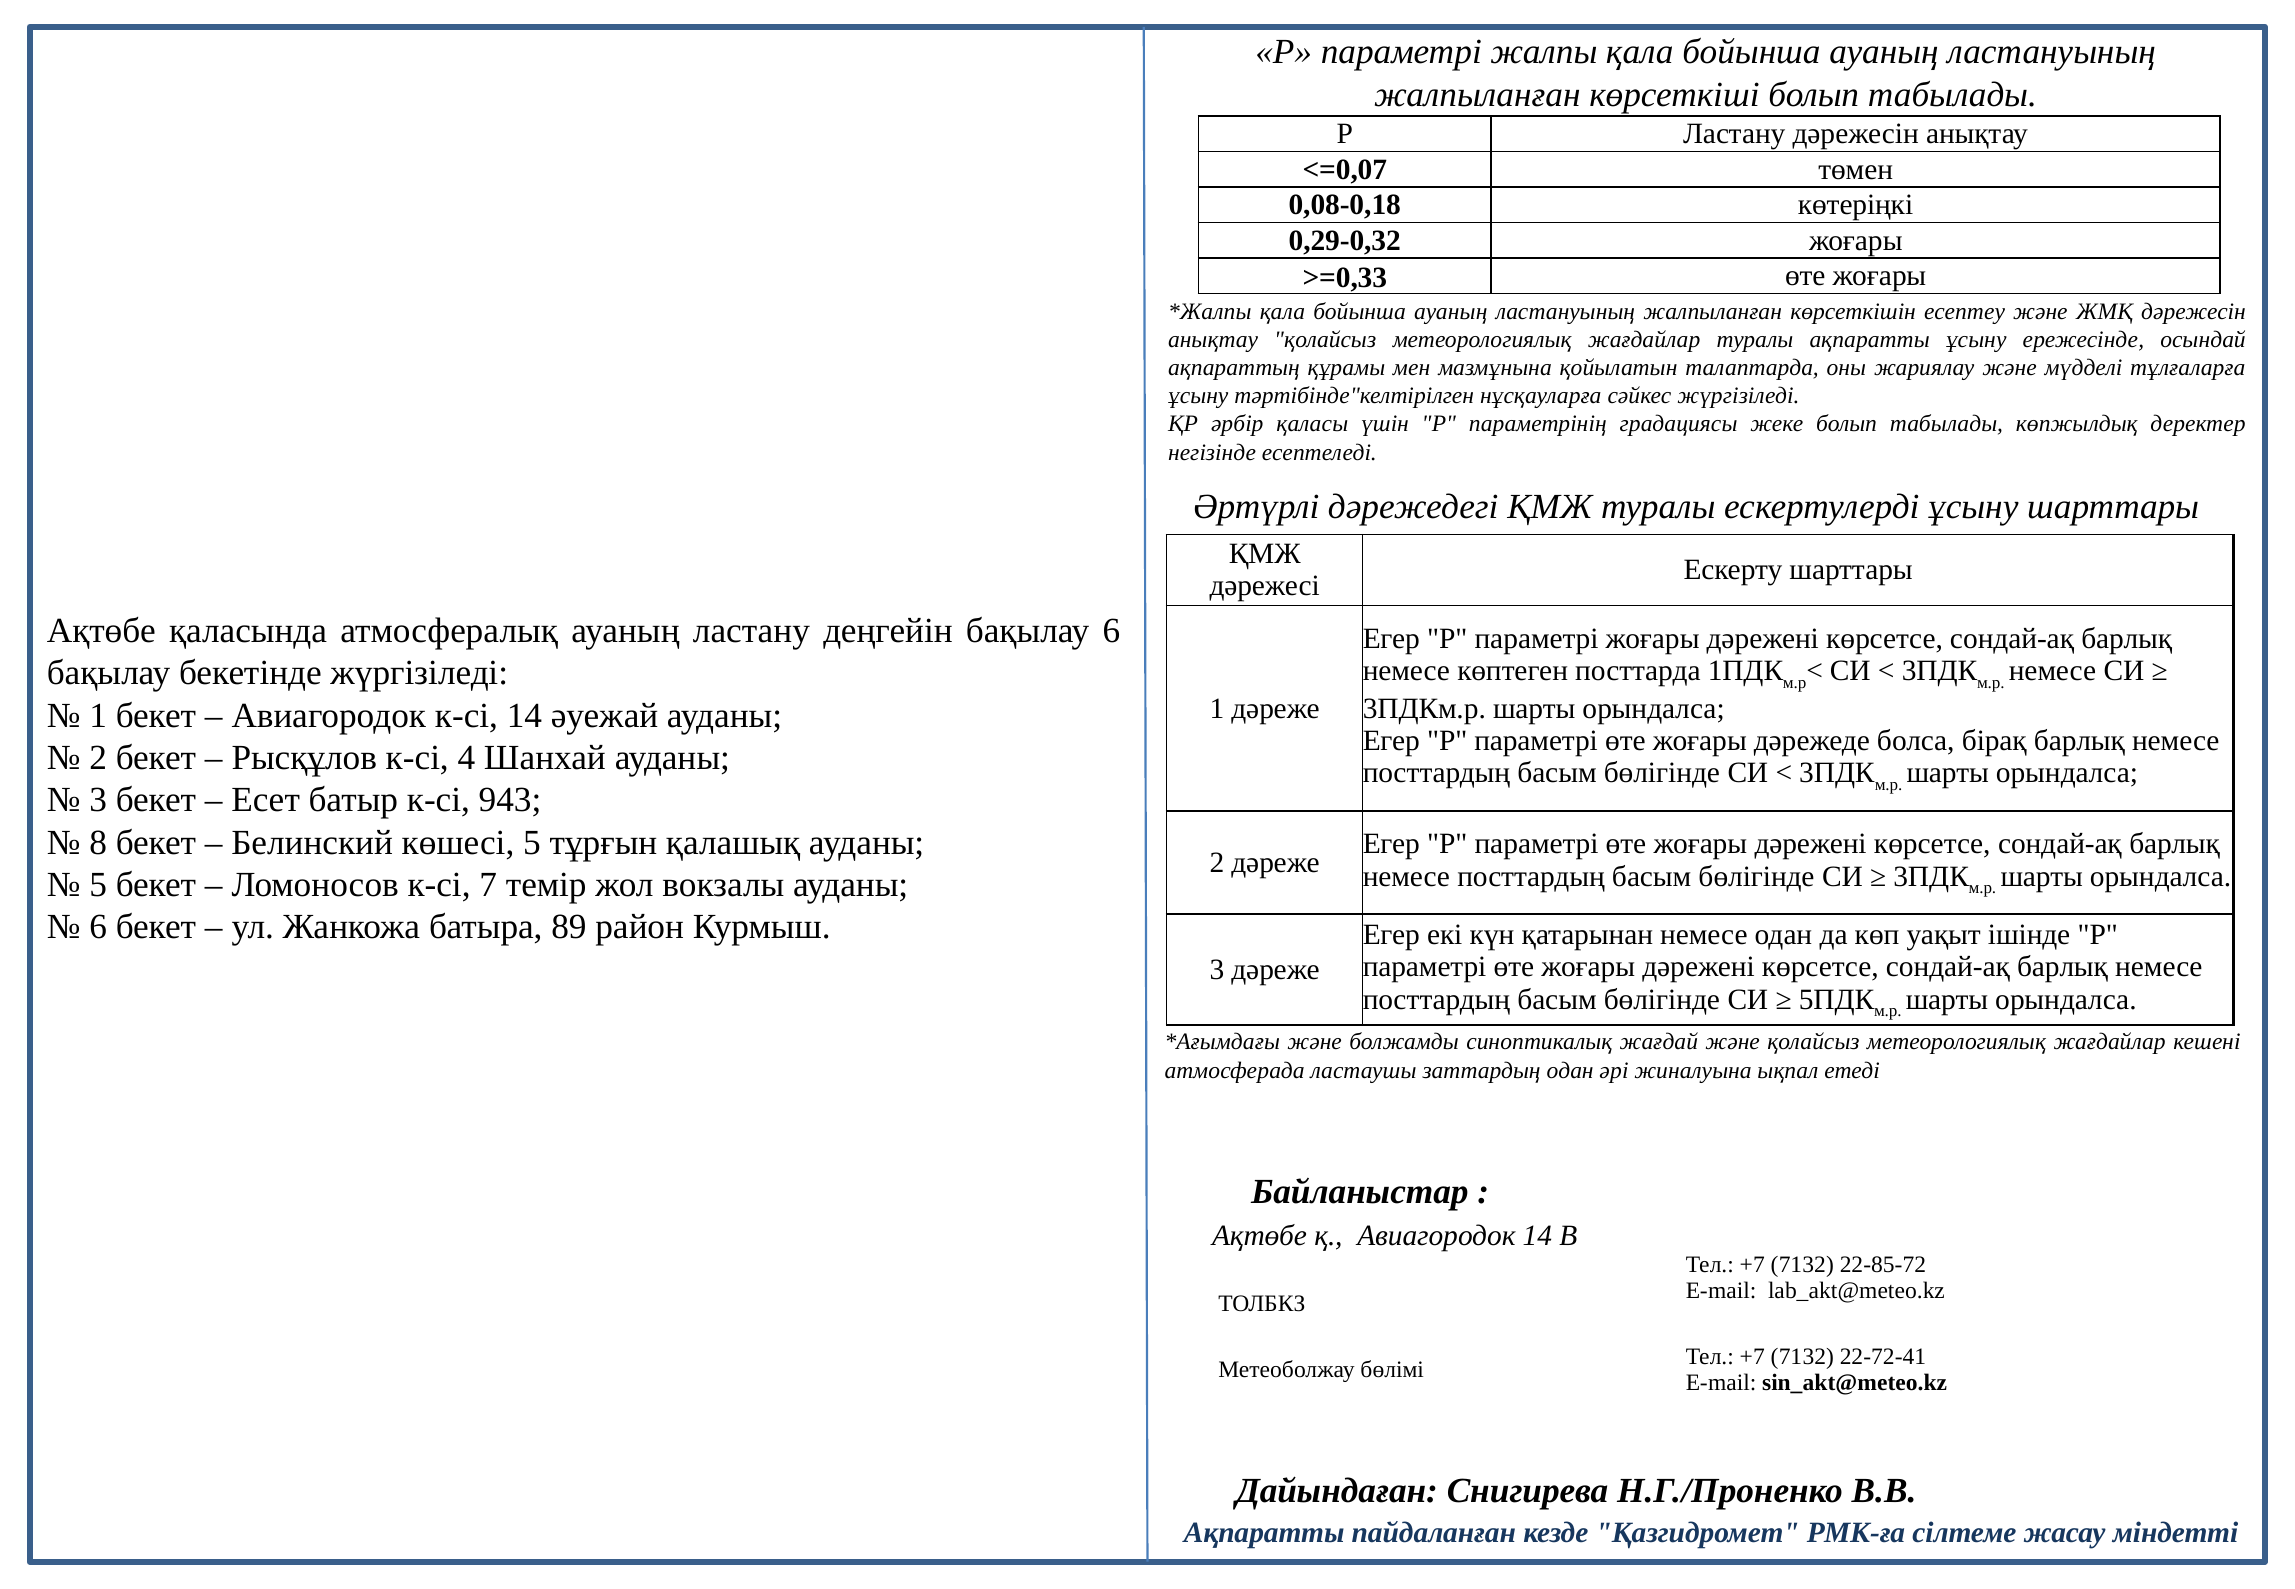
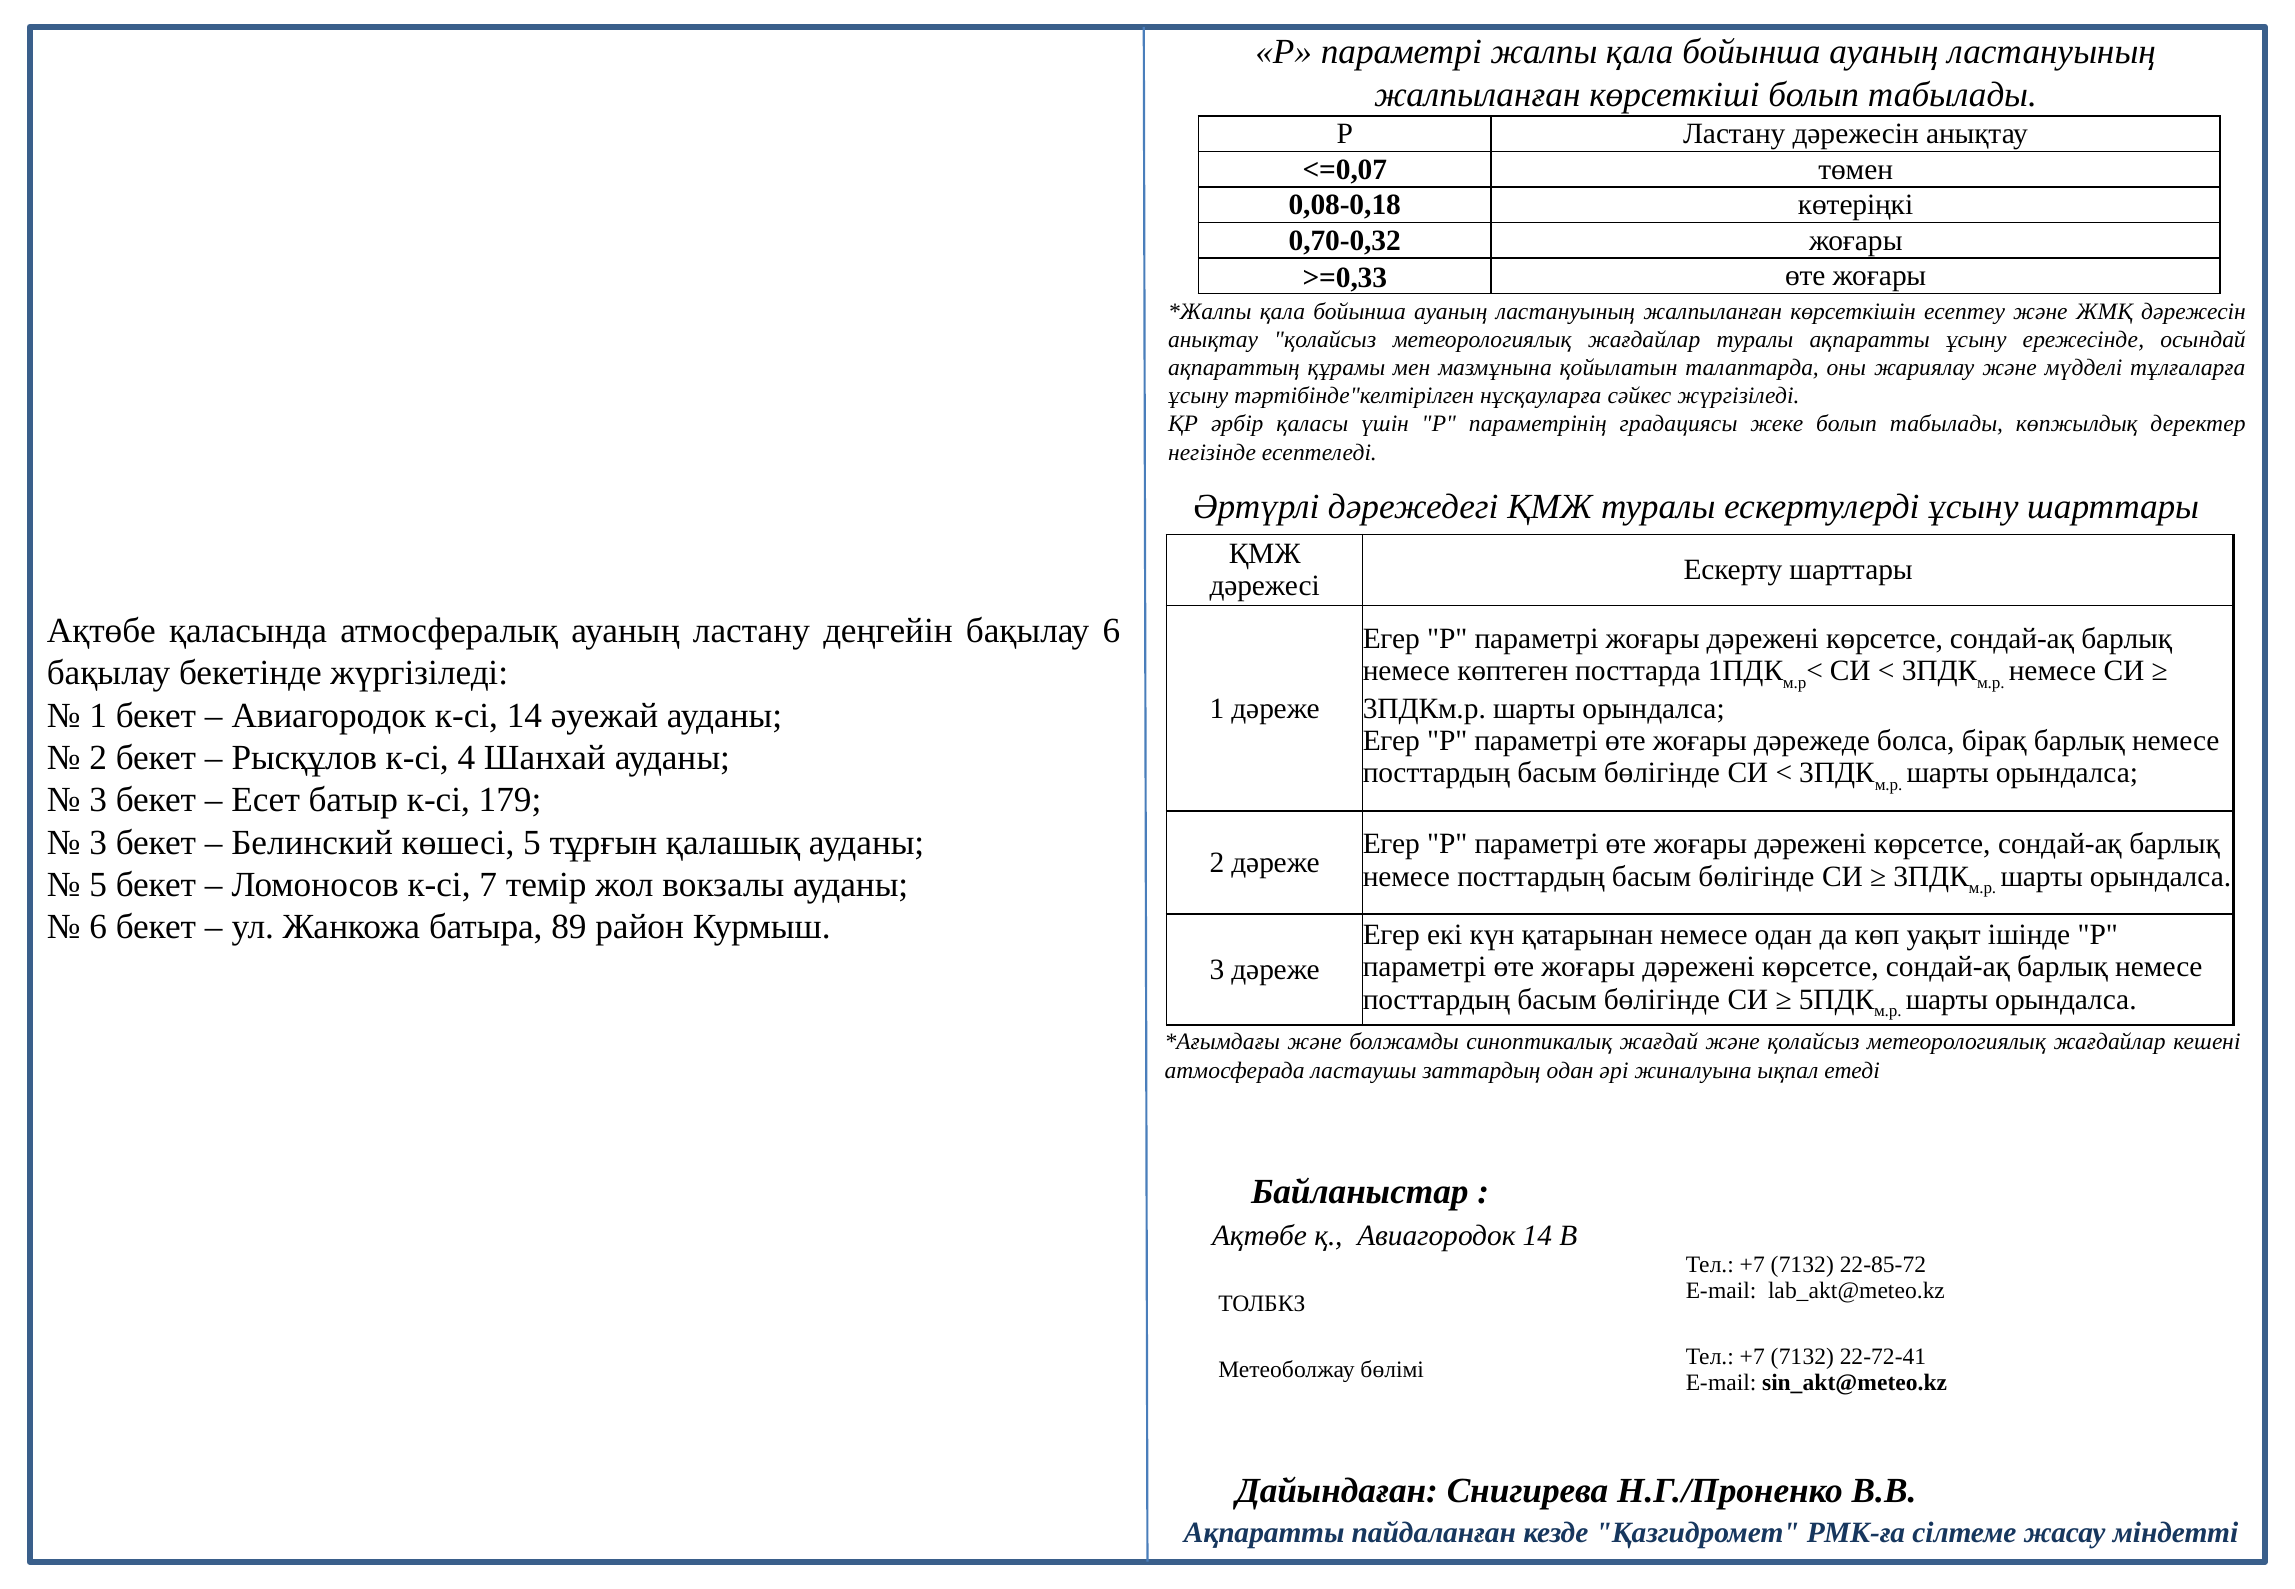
0,29-0,32: 0,29-0,32 -> 0,70-0,32
943: 943 -> 179
8 at (98, 842): 8 -> 3
